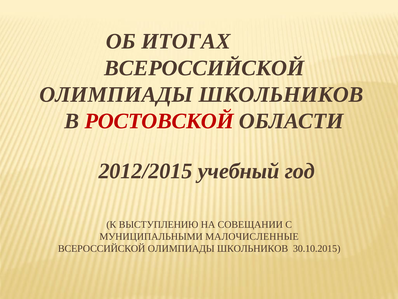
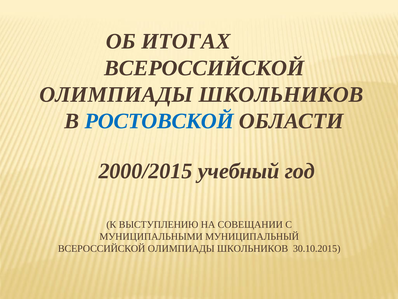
РОСТОВСКОЙ colour: red -> blue
2012/2015: 2012/2015 -> 2000/2015
МАЛОЧИСЛЕННЫЕ: МАЛОЧИСЛЕННЫЕ -> МУНИЦИПАЛЬНЫЙ
